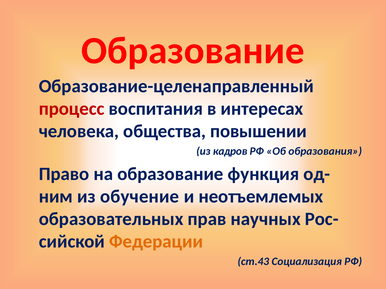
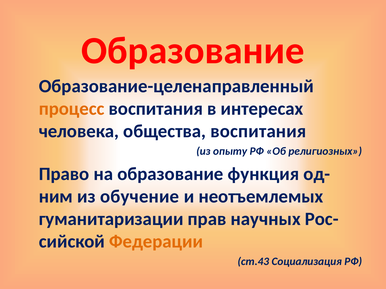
процесс colour: red -> orange
общества повышении: повышении -> воспитания
кадров: кадров -> опыту
образования: образования -> религиозных
образовательных: образовательных -> гуманитаризации
